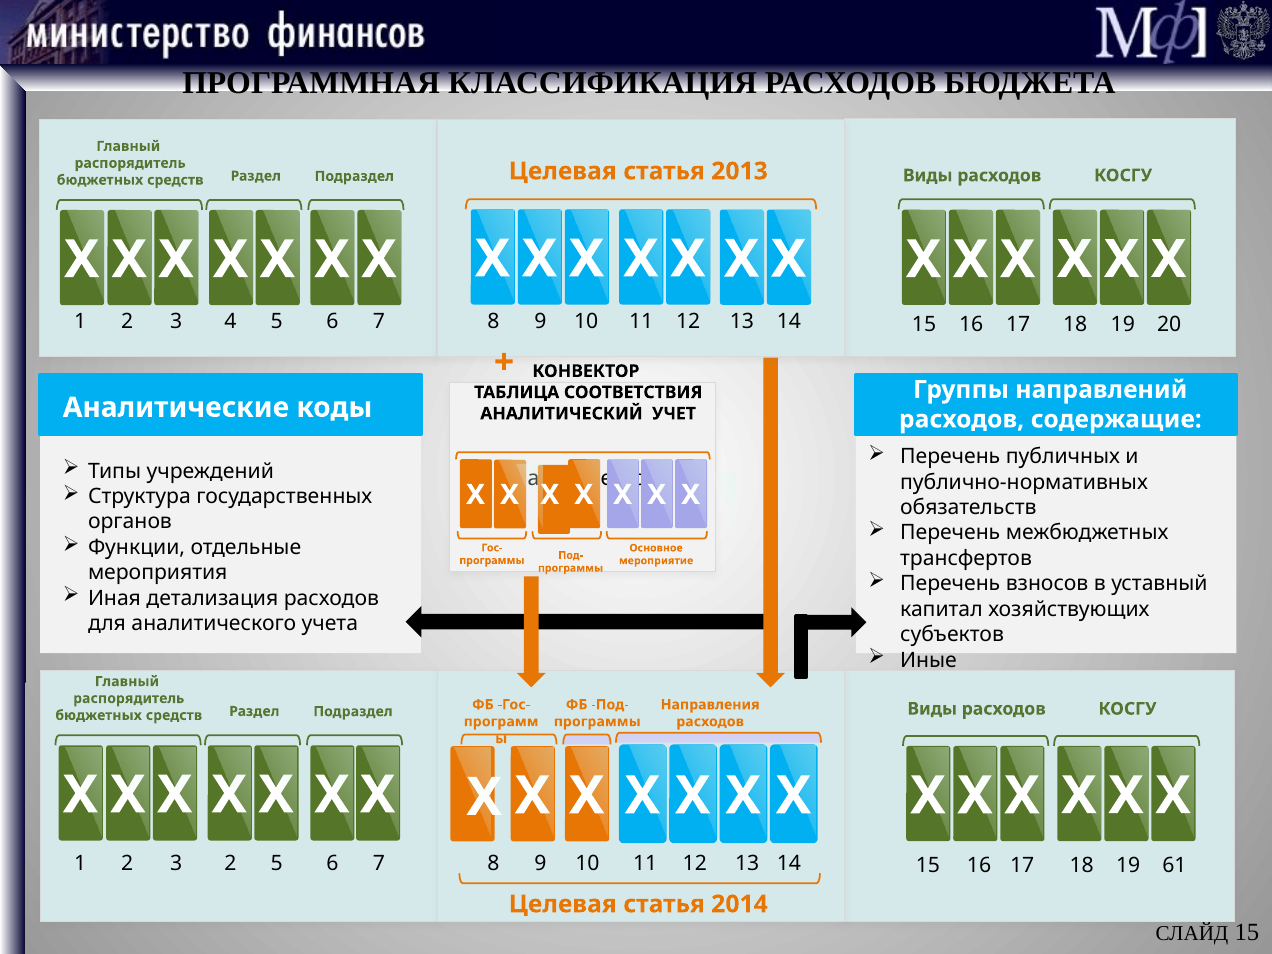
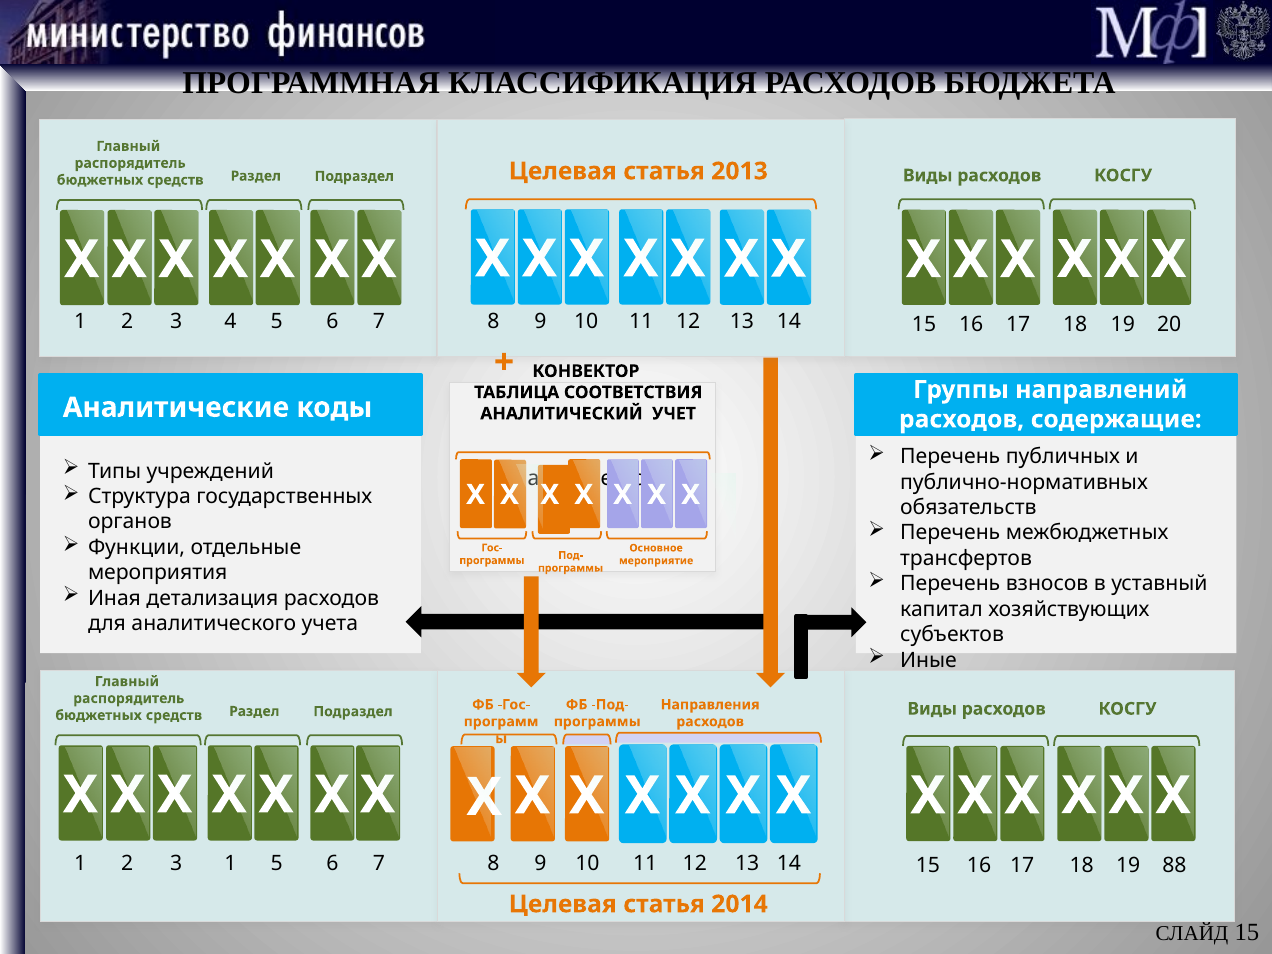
3 2: 2 -> 1
61: 61 -> 88
